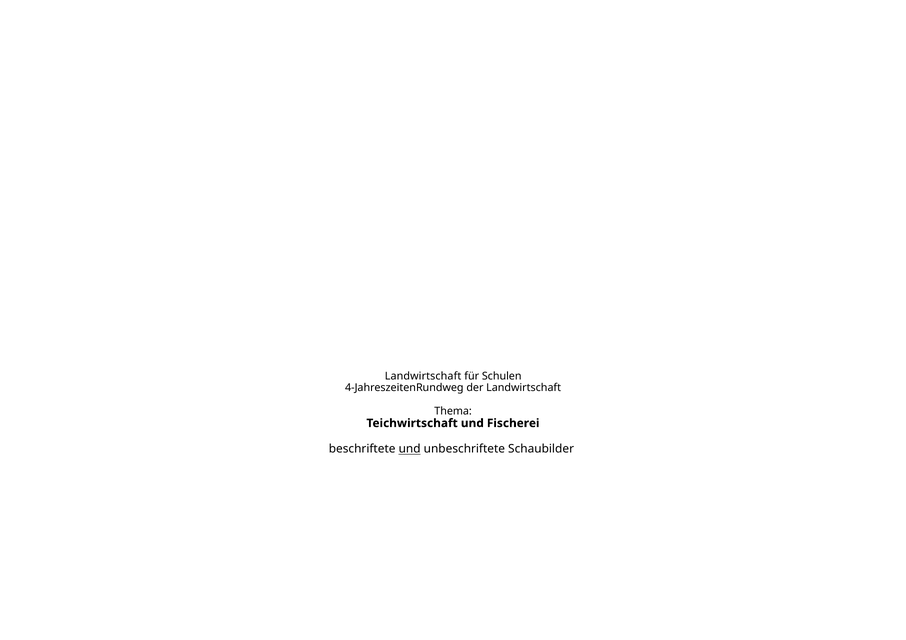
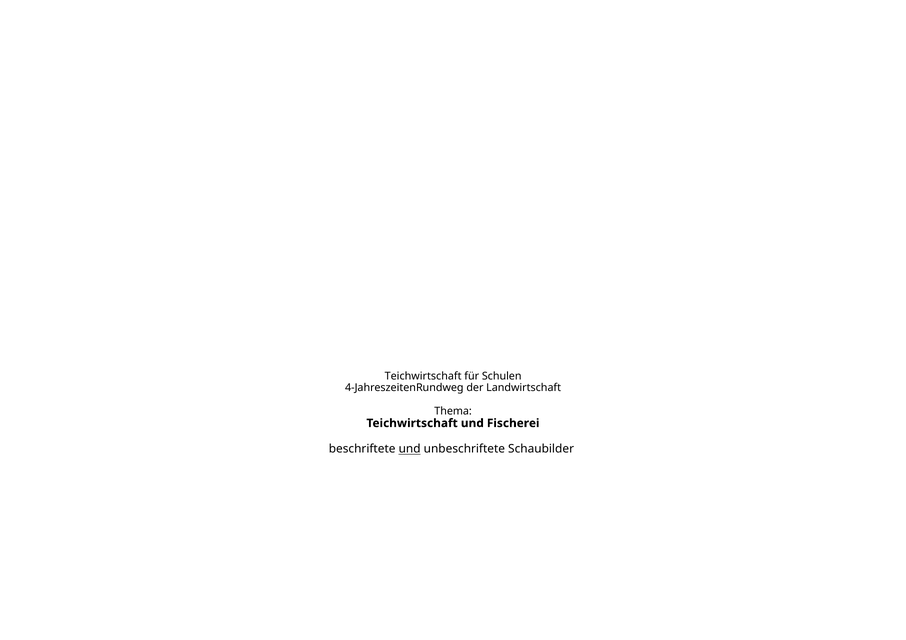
Landwirtschaft at (423, 376): Landwirtschaft -> Teichwirtschaft
